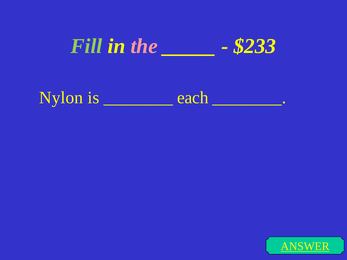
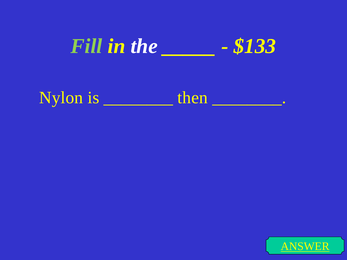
the colour: pink -> white
$233: $233 -> $133
each: each -> then
